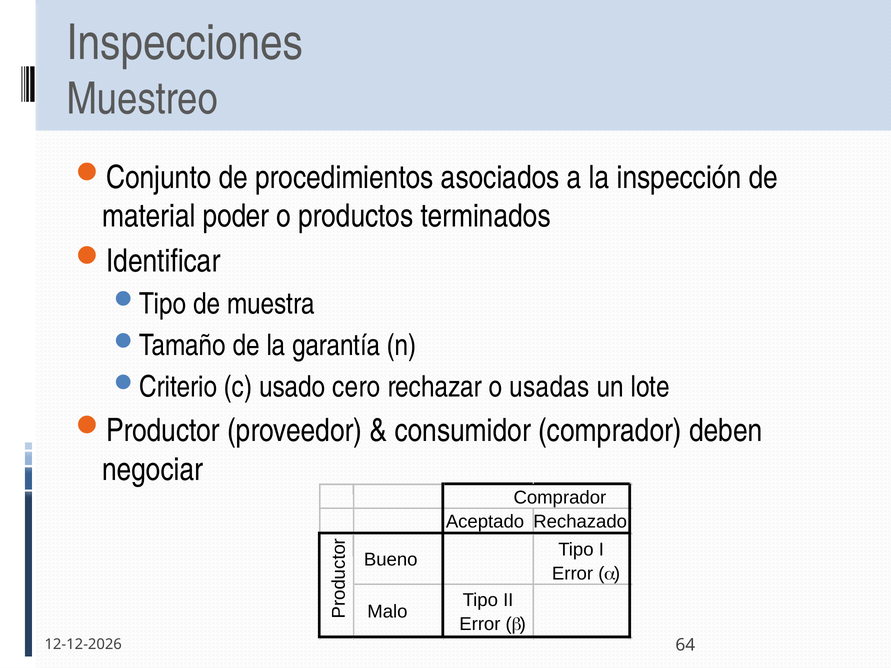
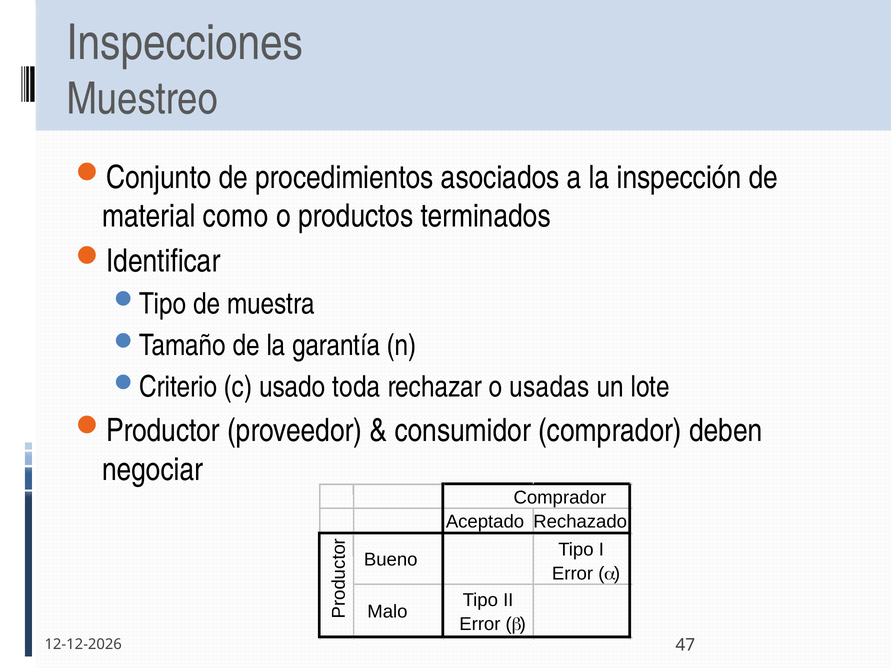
poder: poder -> como
cero: cero -> toda
64: 64 -> 47
